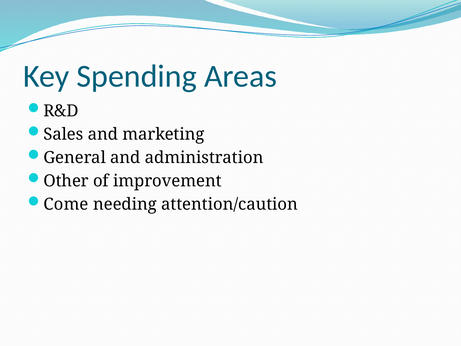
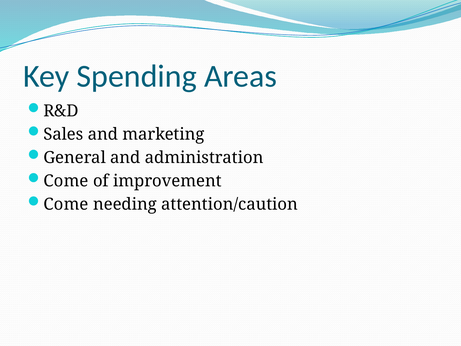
Other at (66, 181): Other -> Come
